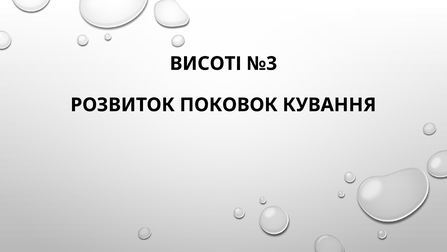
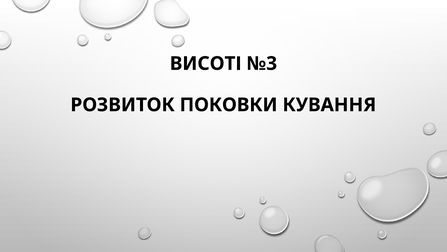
ПОКОВОК: ПОКОВОК -> ПОКОВКИ
